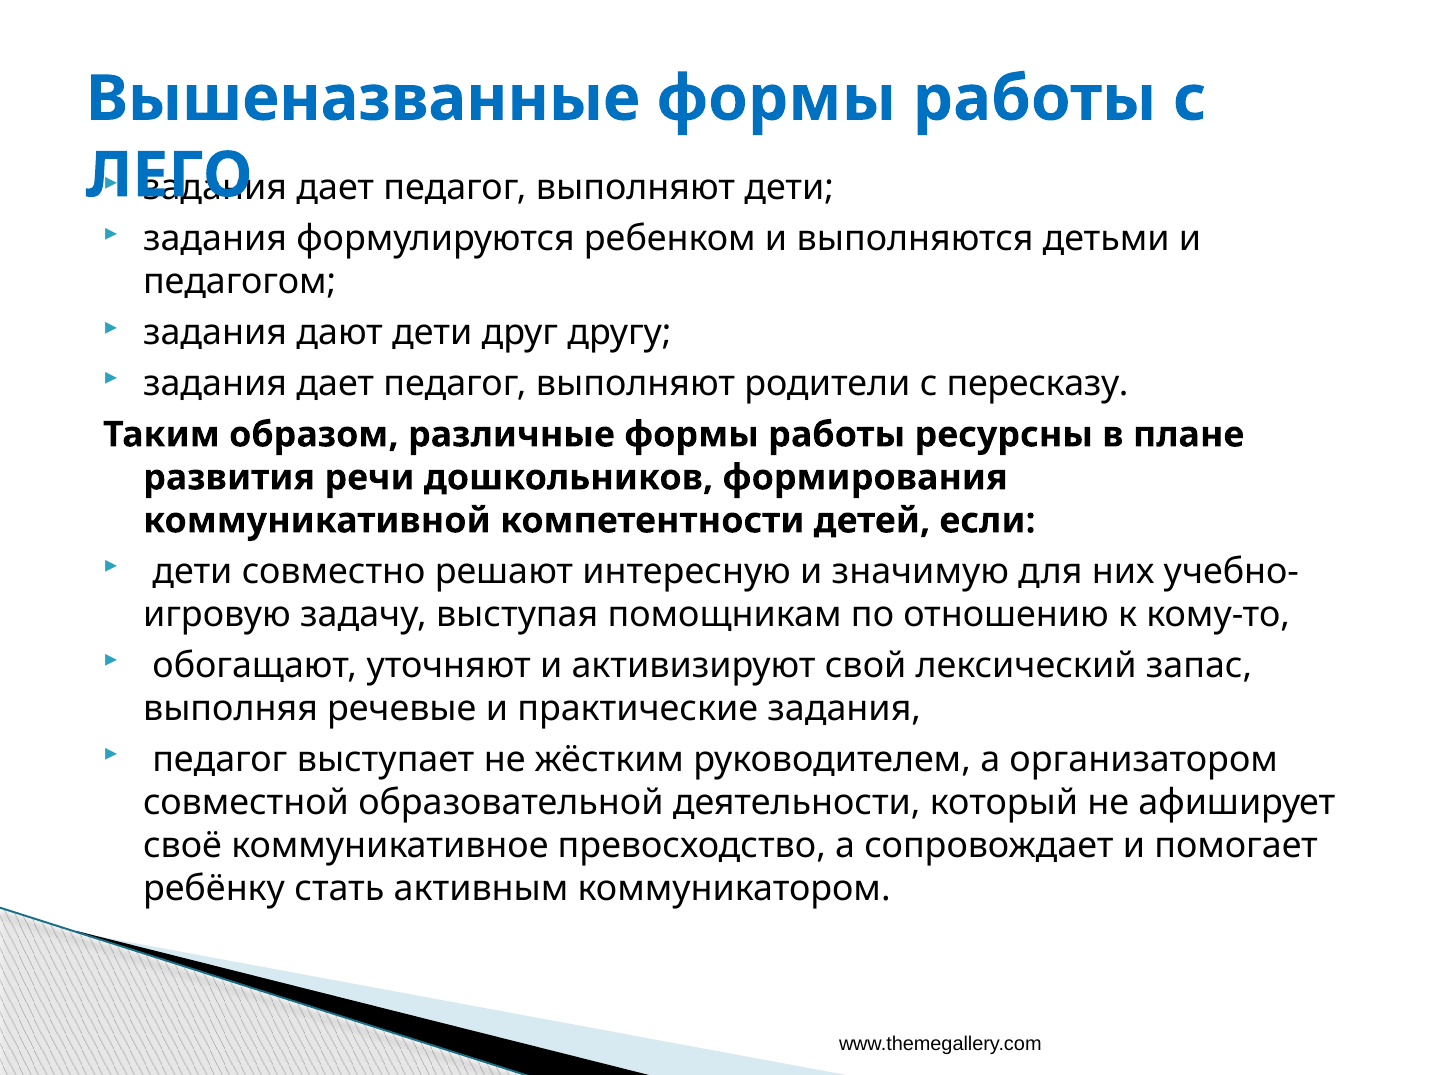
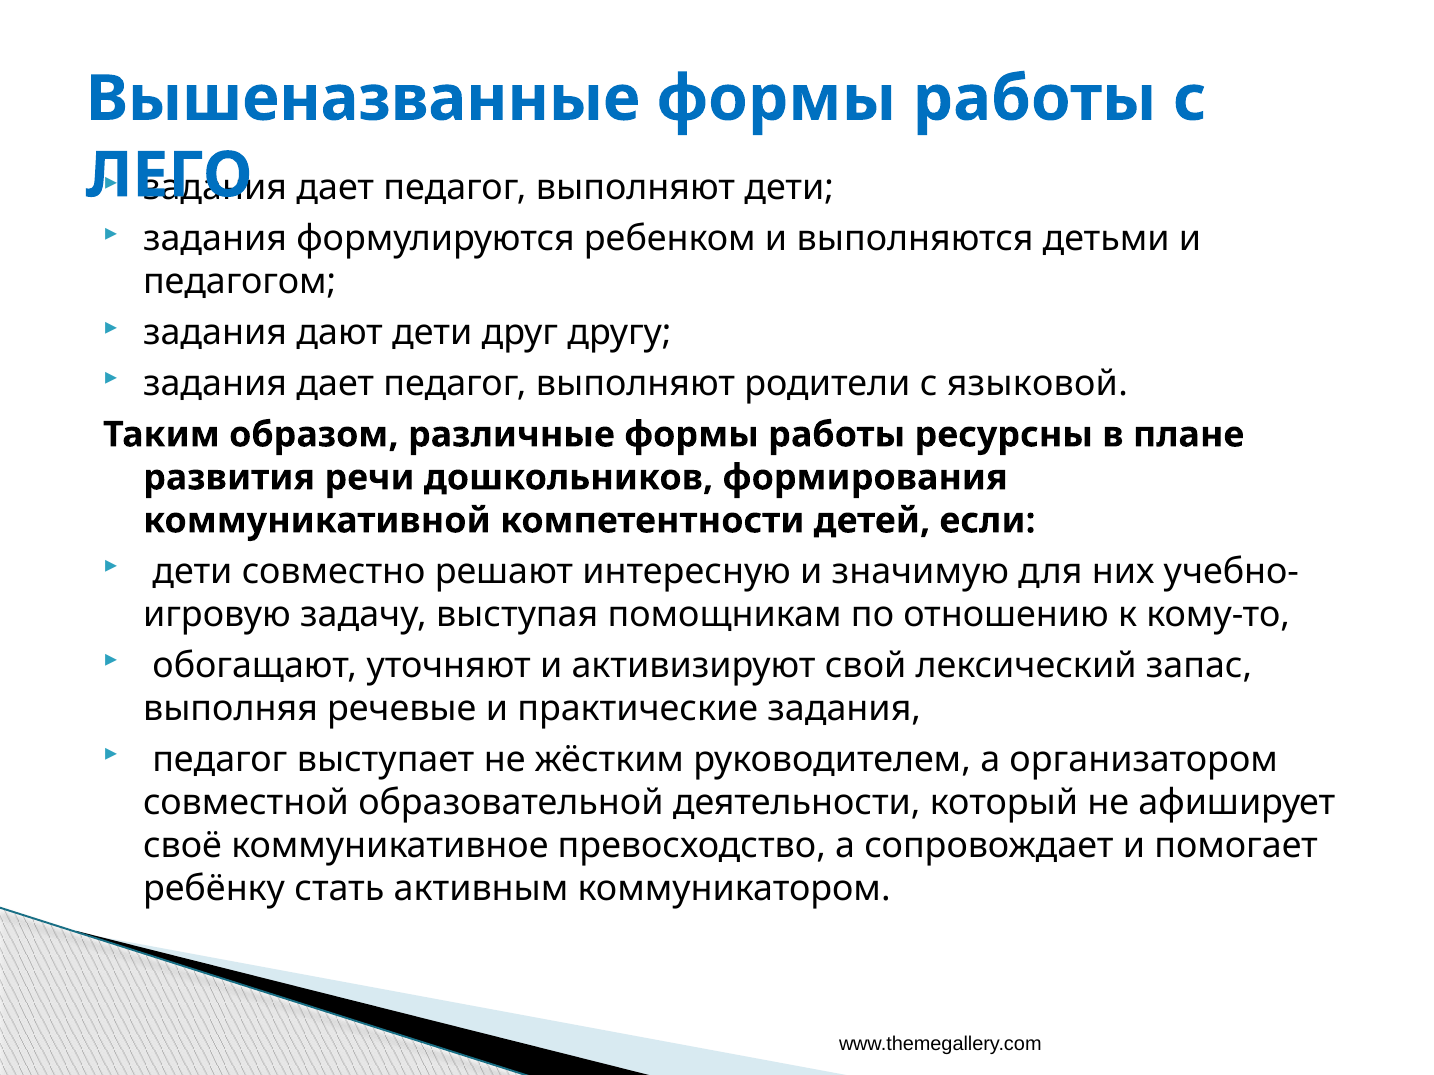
пересказу: пересказу -> языковой
